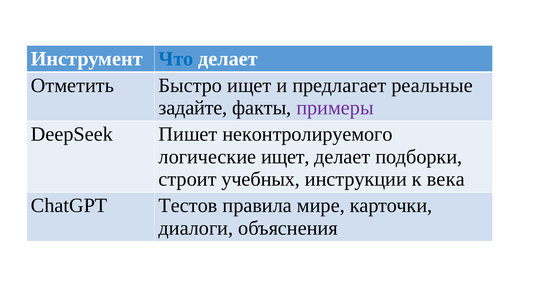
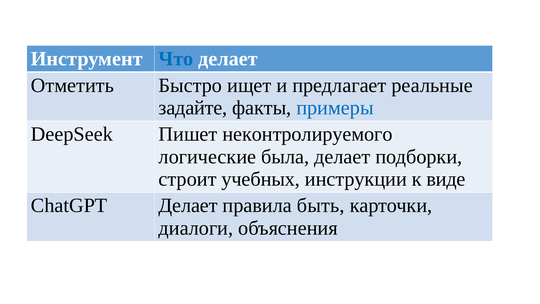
примеры colour: purple -> blue
логические ищет: ищет -> была
века: века -> виде
ChatGPT Тестов: Тестов -> Делает
мире: мире -> быть
